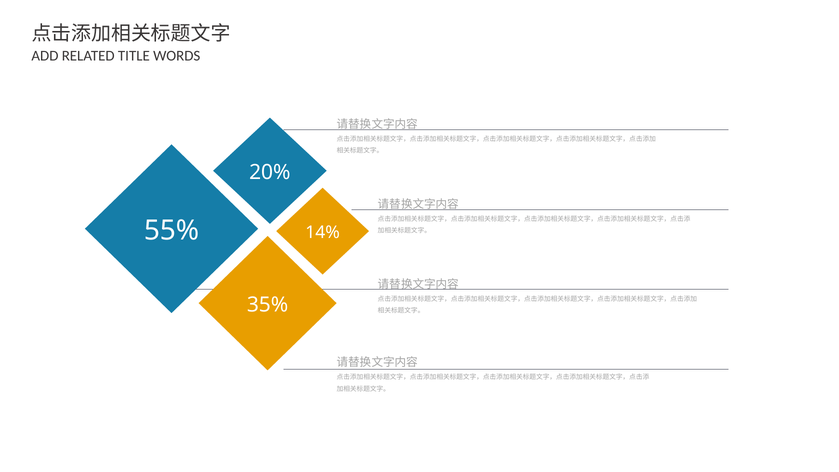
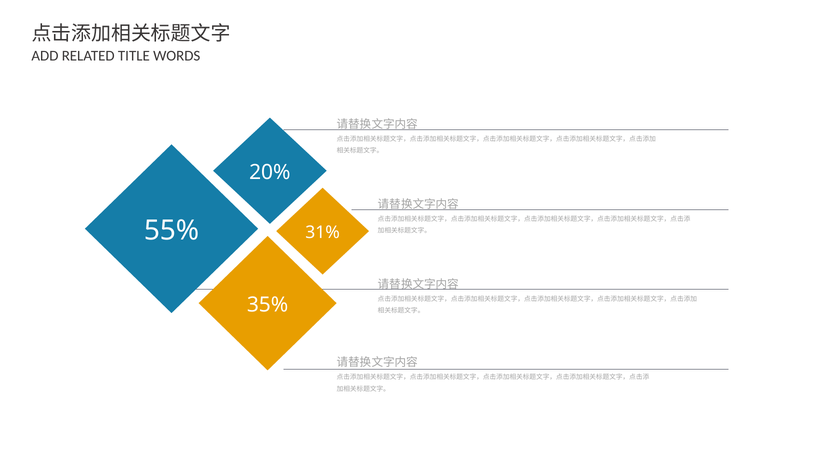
14%: 14% -> 31%
